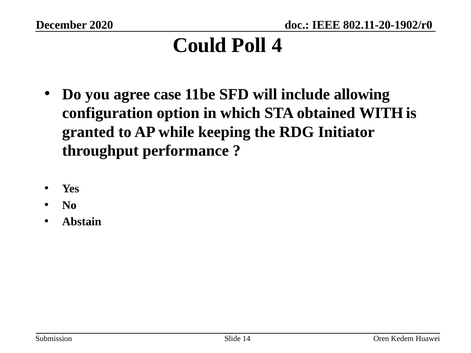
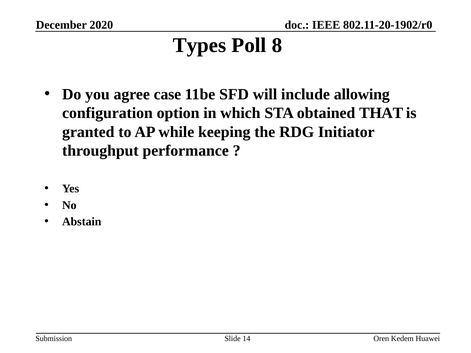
Could: Could -> Types
4: 4 -> 8
WITH: WITH -> THAT
